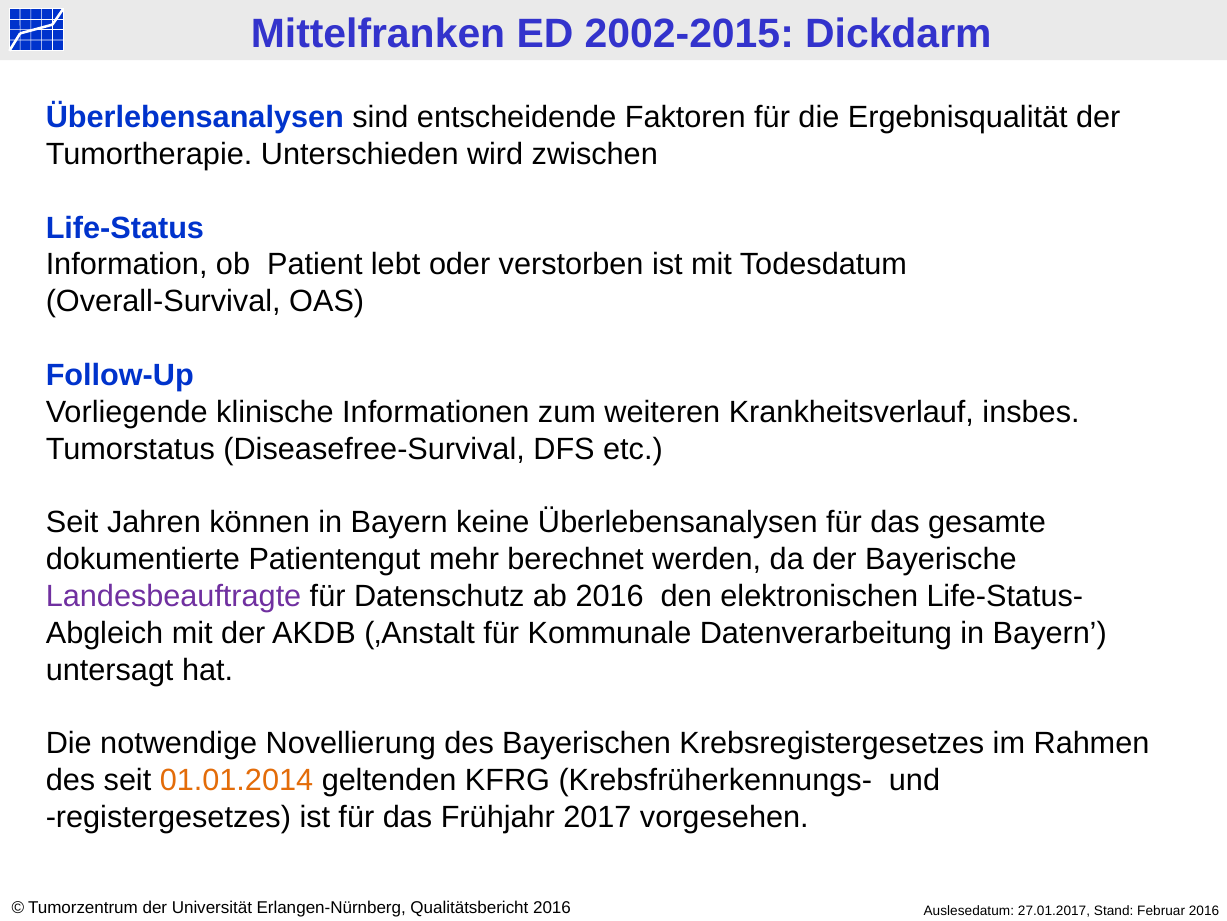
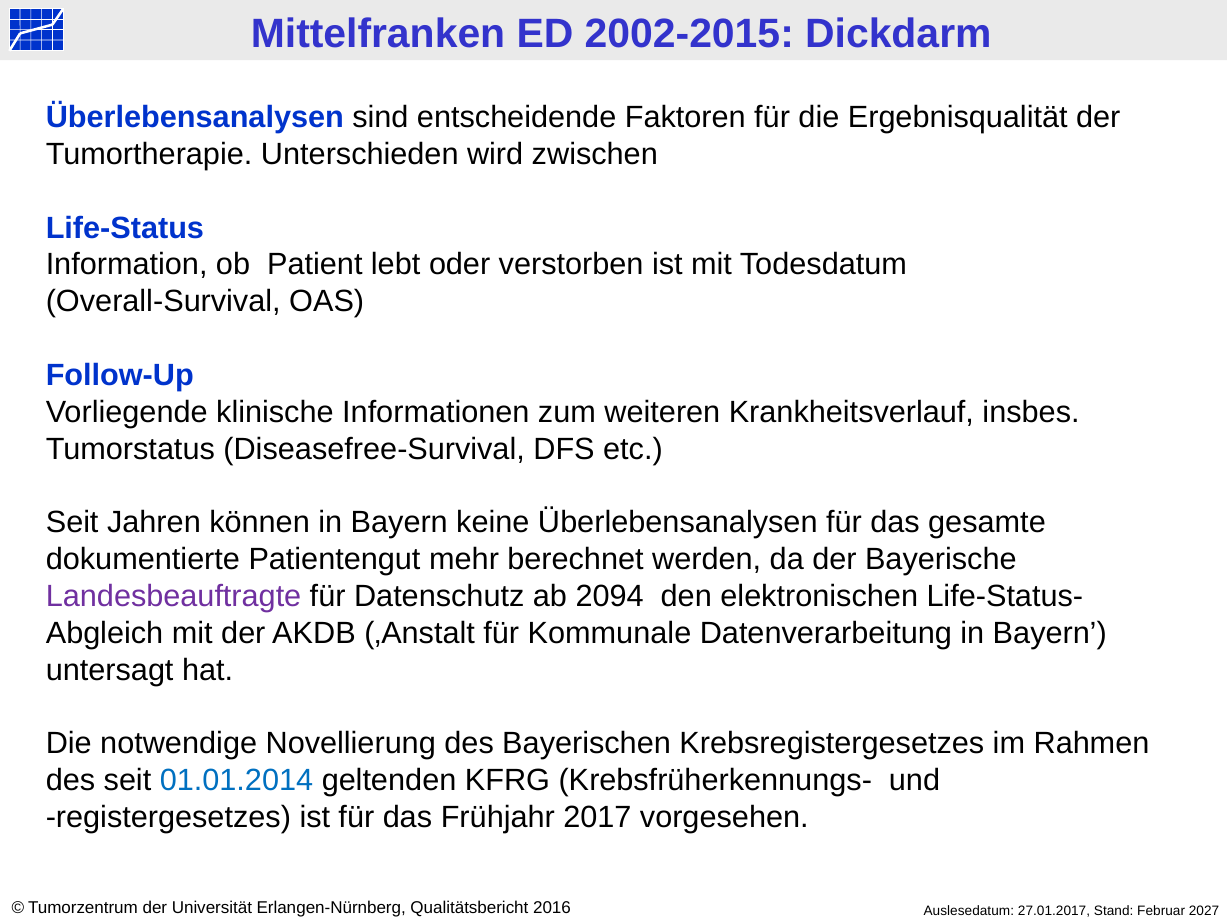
ab 2016: 2016 -> 2094
01.01.2014 colour: orange -> blue
2016 at (1204, 910): 2016 -> 2027
